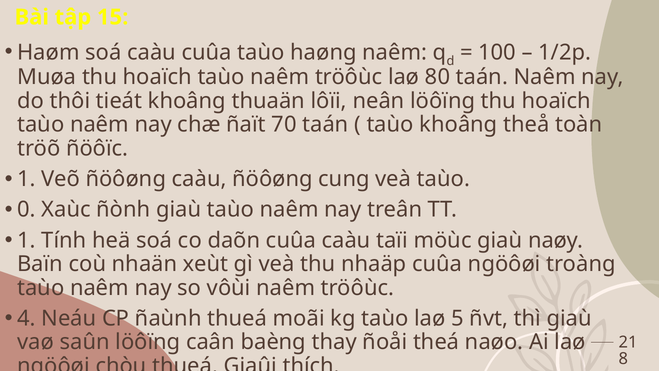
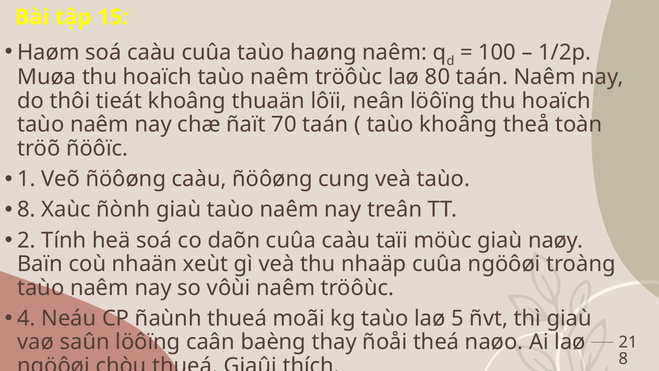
0 at (26, 209): 0 -> 8
1 at (26, 240): 1 -> 2
